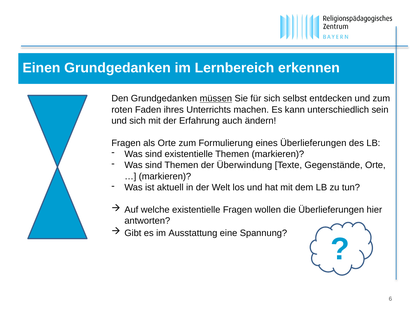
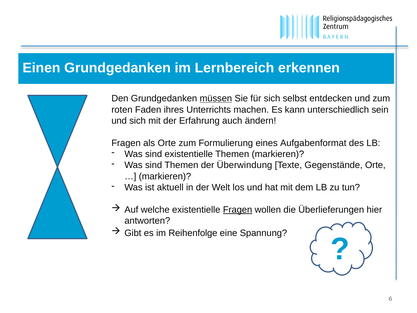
eines Überlieferungen: Überlieferungen -> Aufgabenformat
Fragen at (238, 210) underline: none -> present
Ausstattung: Ausstattung -> Reihenfolge
